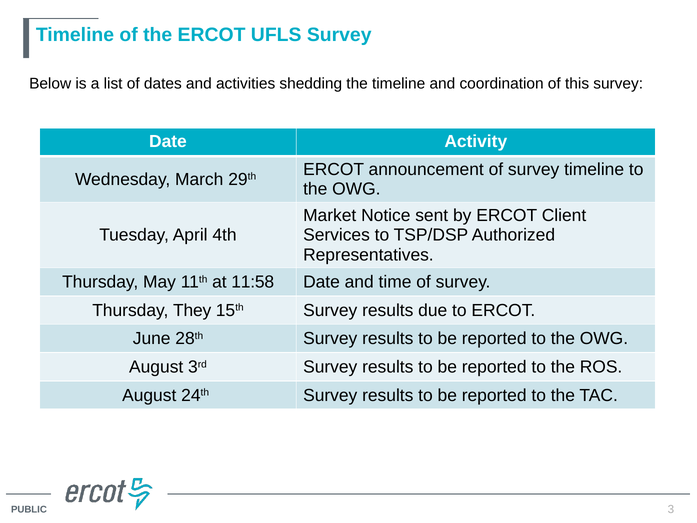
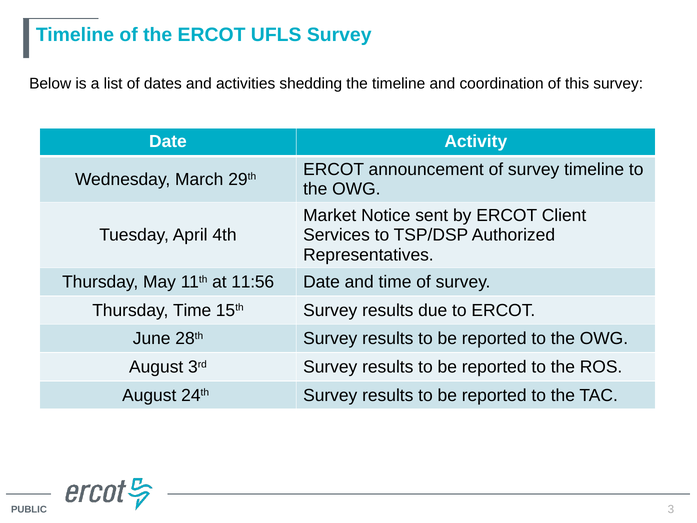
11:58: 11:58 -> 11:56
Thursday They: They -> Time
